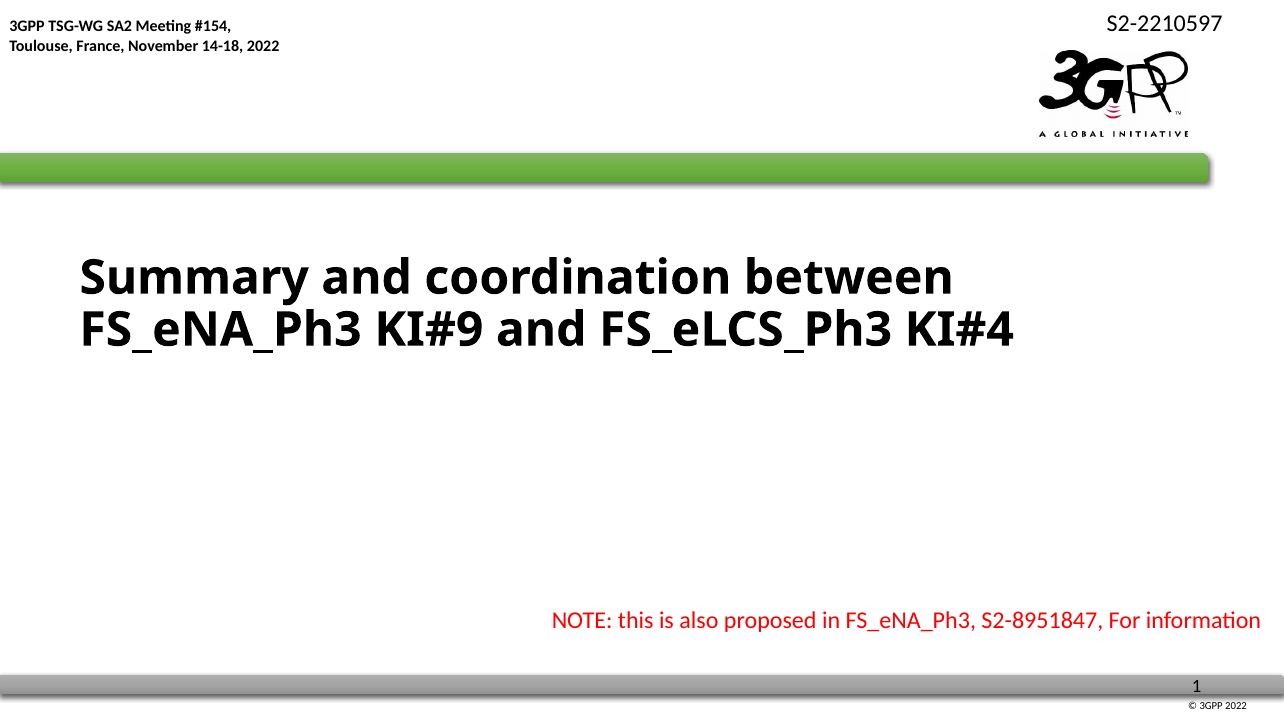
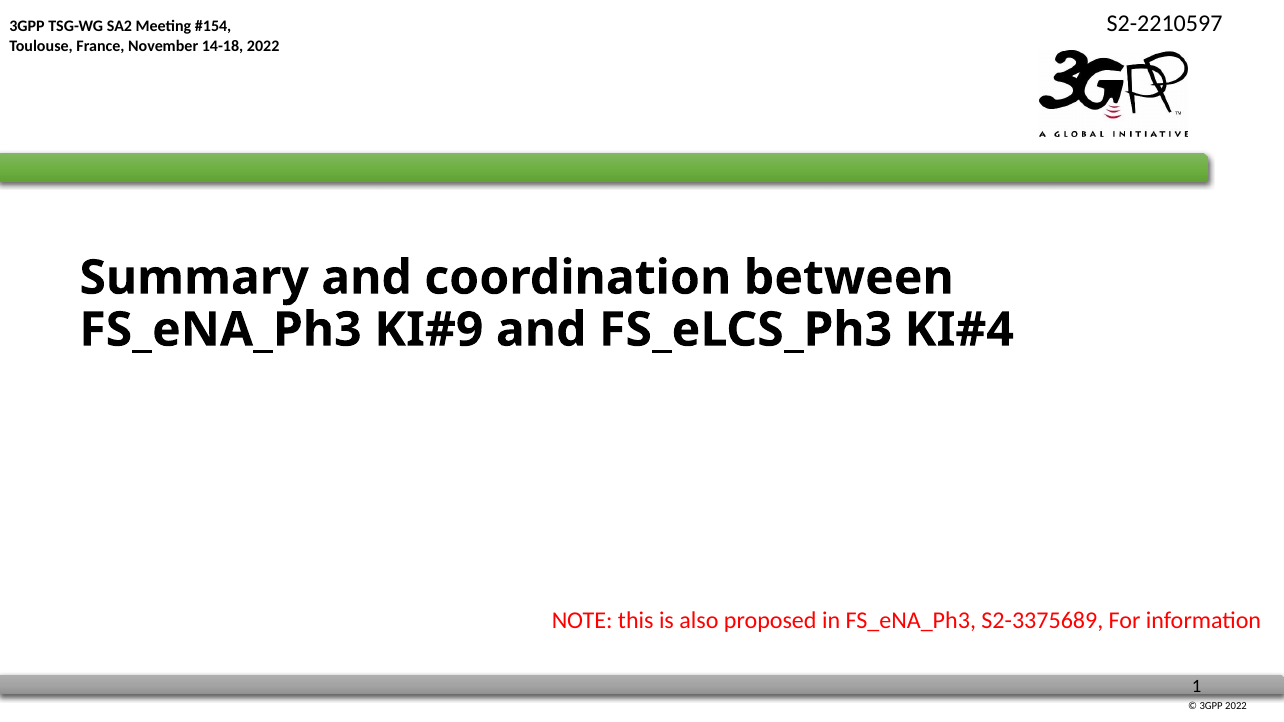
S2-8951847: S2-8951847 -> S2-3375689
